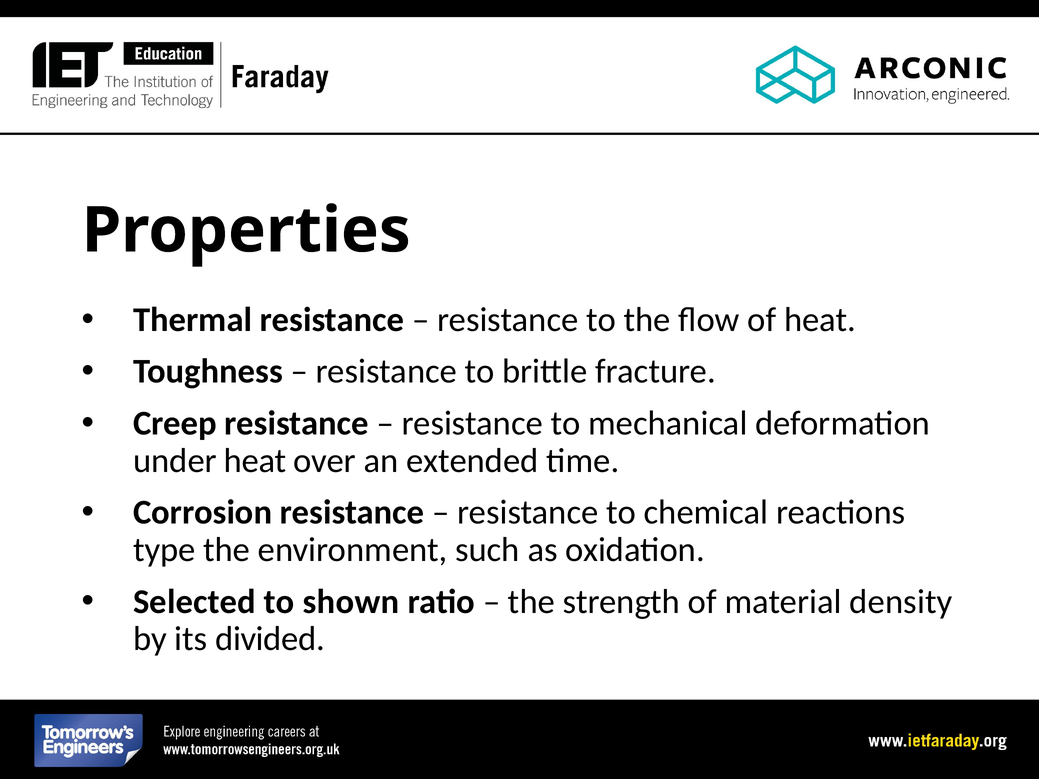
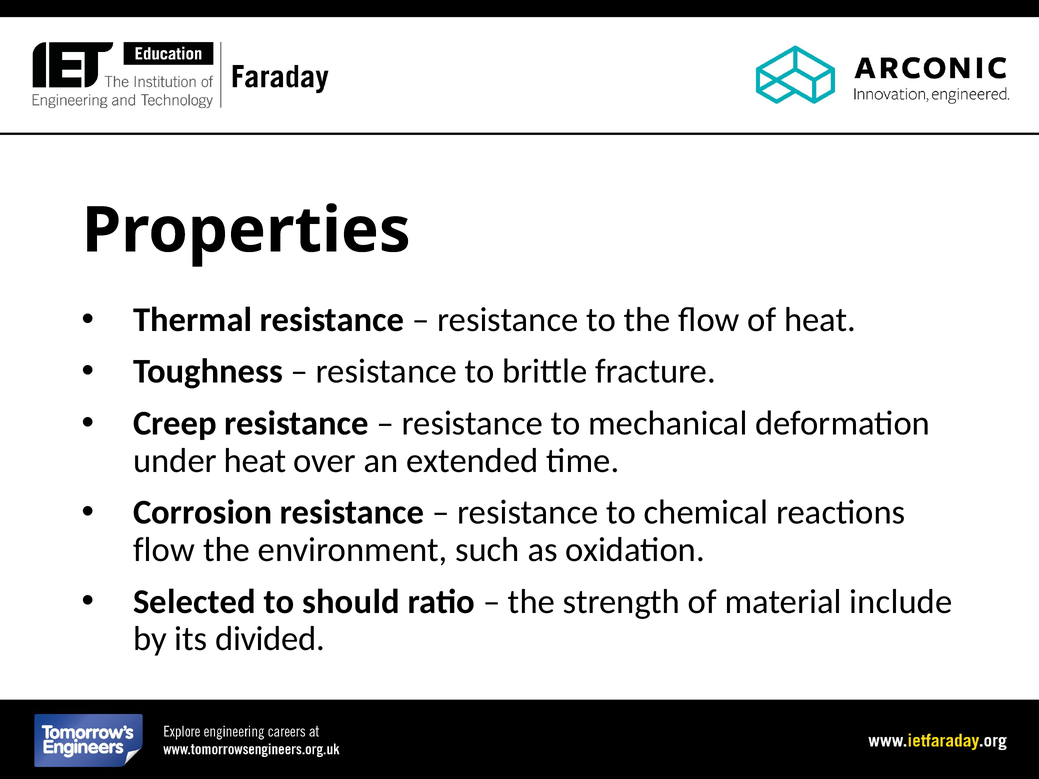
type at (164, 550): type -> flow
shown: shown -> should
density: density -> include
